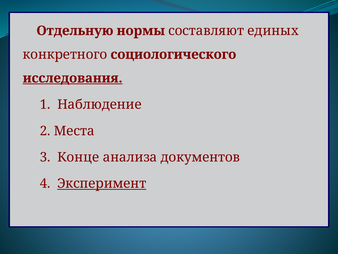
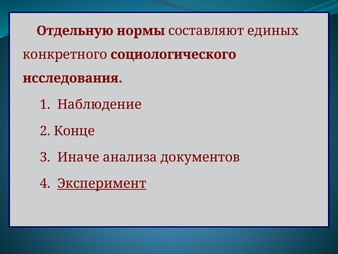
исследования underline: present -> none
Места: Места -> Конце
Конце: Конце -> Иначе
